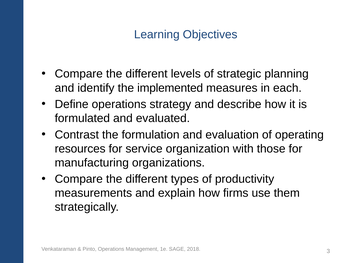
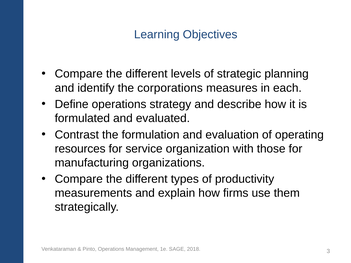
implemented: implemented -> corporations
